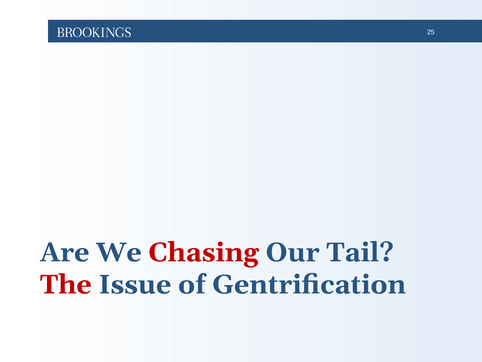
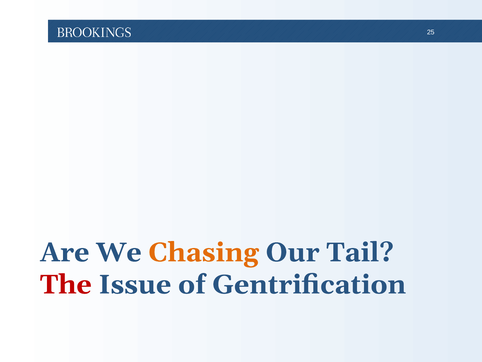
Chasing colour: red -> orange
